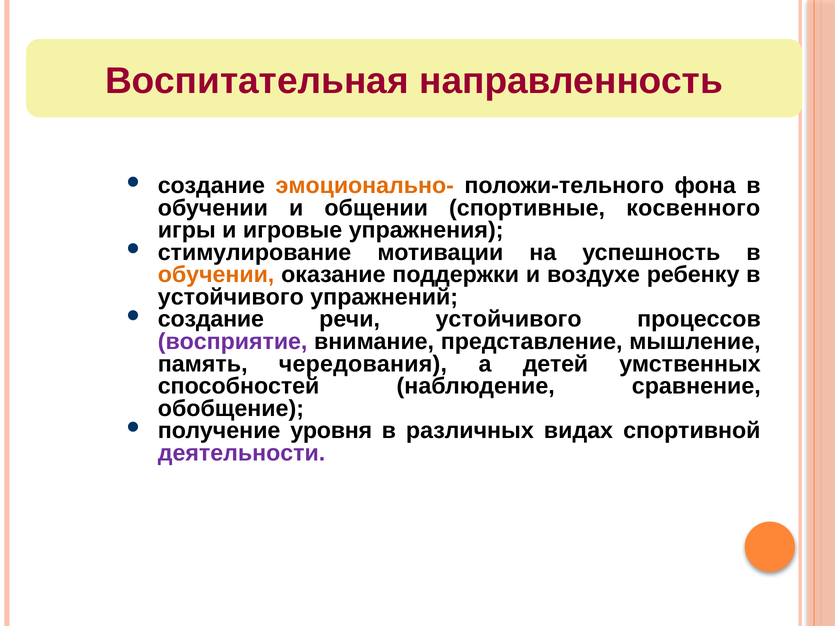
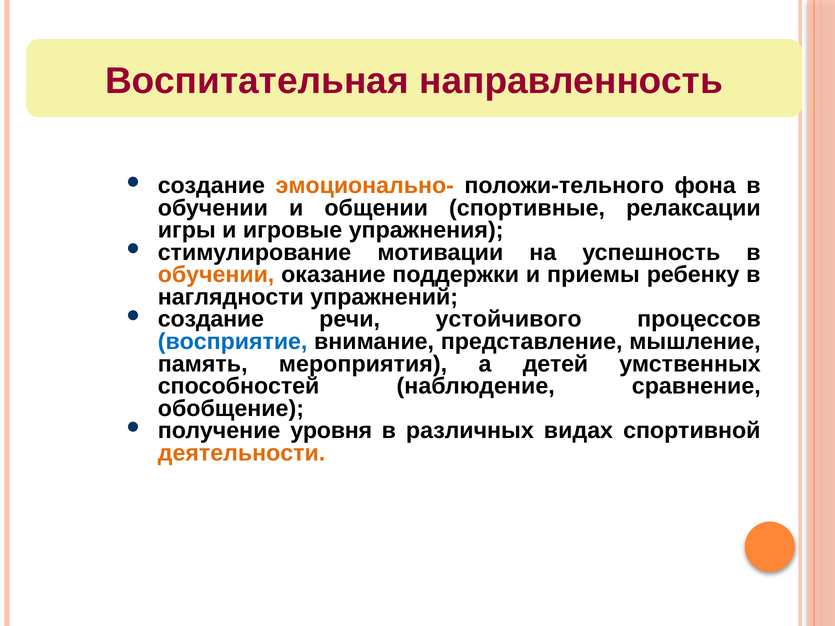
косвенного: косвенного -> релаксации
воздухе: воздухе -> приемы
устойчивого at (231, 297): устойчивого -> наглядности
восприятие colour: purple -> blue
чередования: чередования -> мероприятия
деятельности colour: purple -> orange
